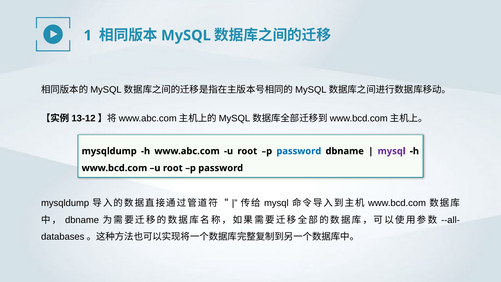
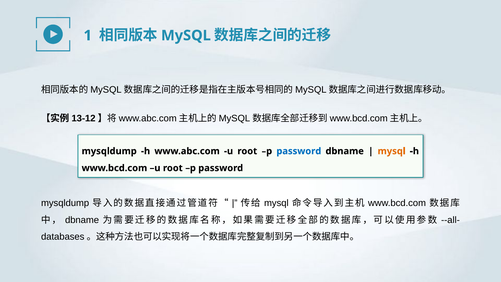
mysql at (392, 151) colour: purple -> orange
